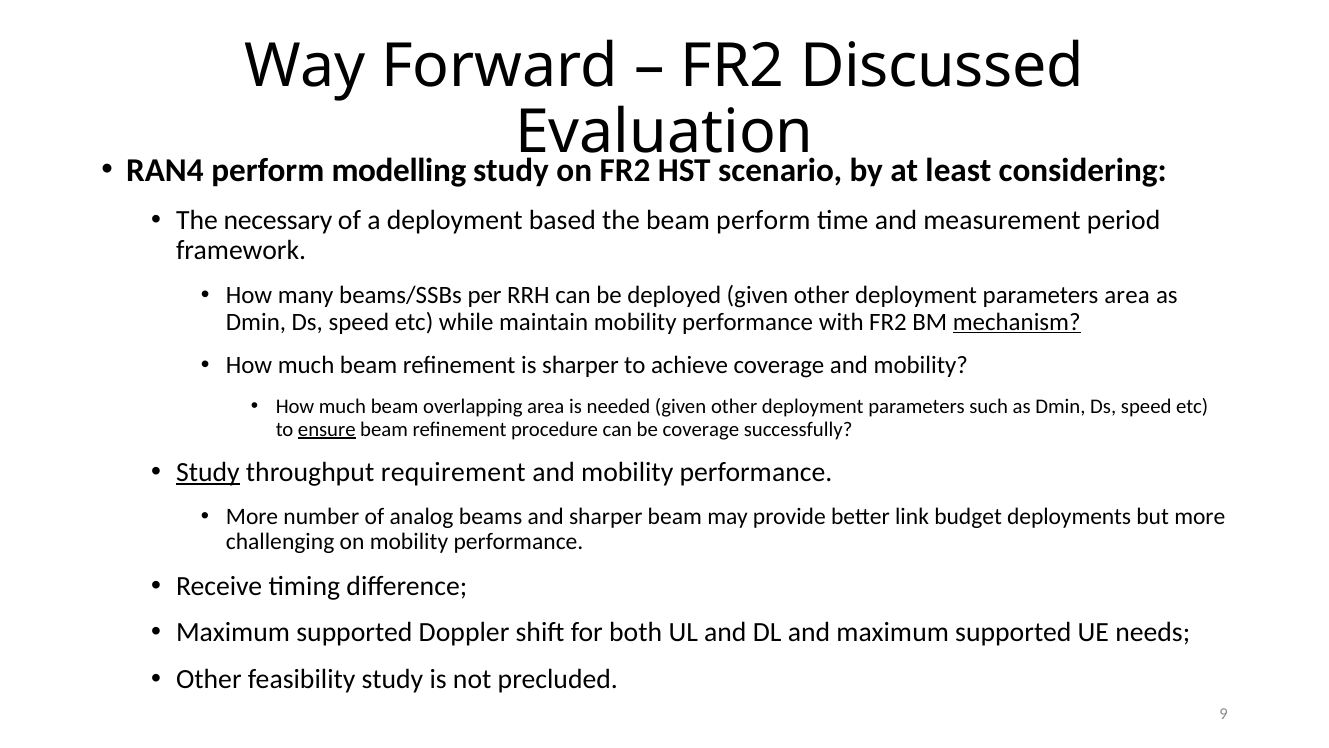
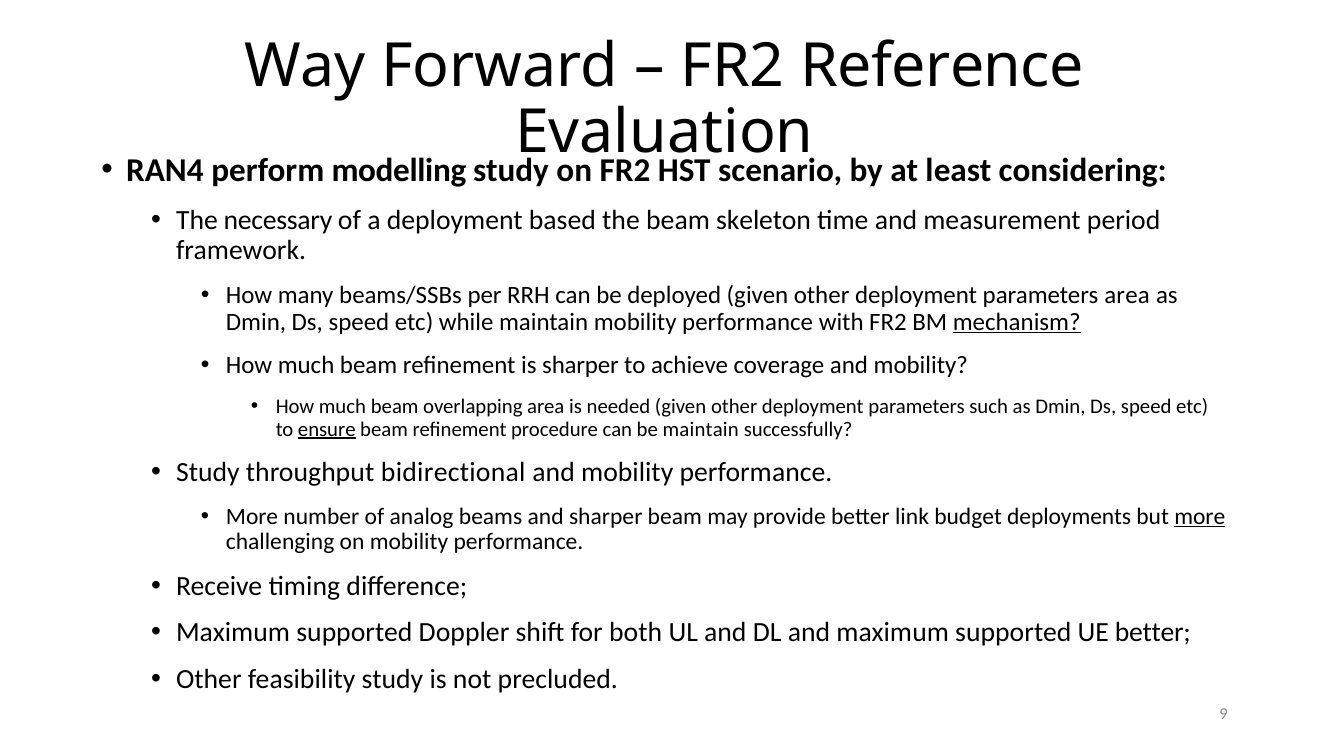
Discussed: Discussed -> Reference
beam perform: perform -> skeleton
be coverage: coverage -> maintain
Study at (208, 472) underline: present -> none
requirement: requirement -> bidirectional
more at (1200, 516) underline: none -> present
UE needs: needs -> better
